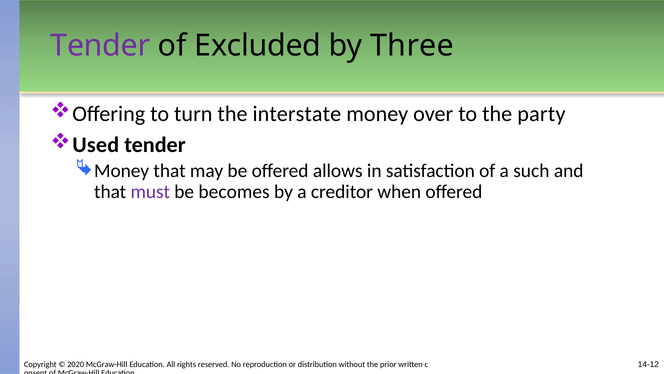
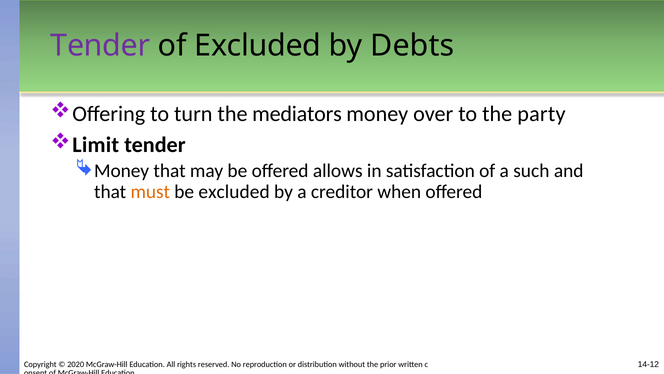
Three: Three -> Debts
interstate: interstate -> mediators
Used: Used -> Limit
must colour: purple -> orange
be becomes: becomes -> excluded
